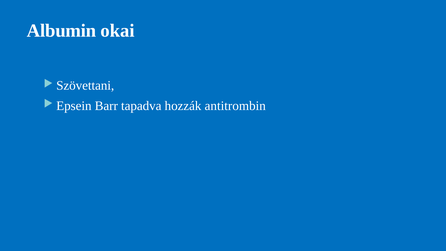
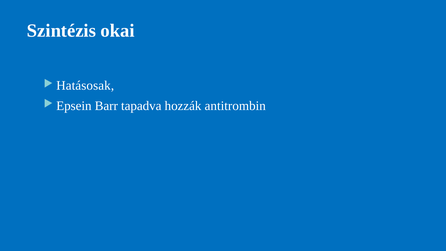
Albumin: Albumin -> Szintézis
Szövettani: Szövettani -> Hatásosak
